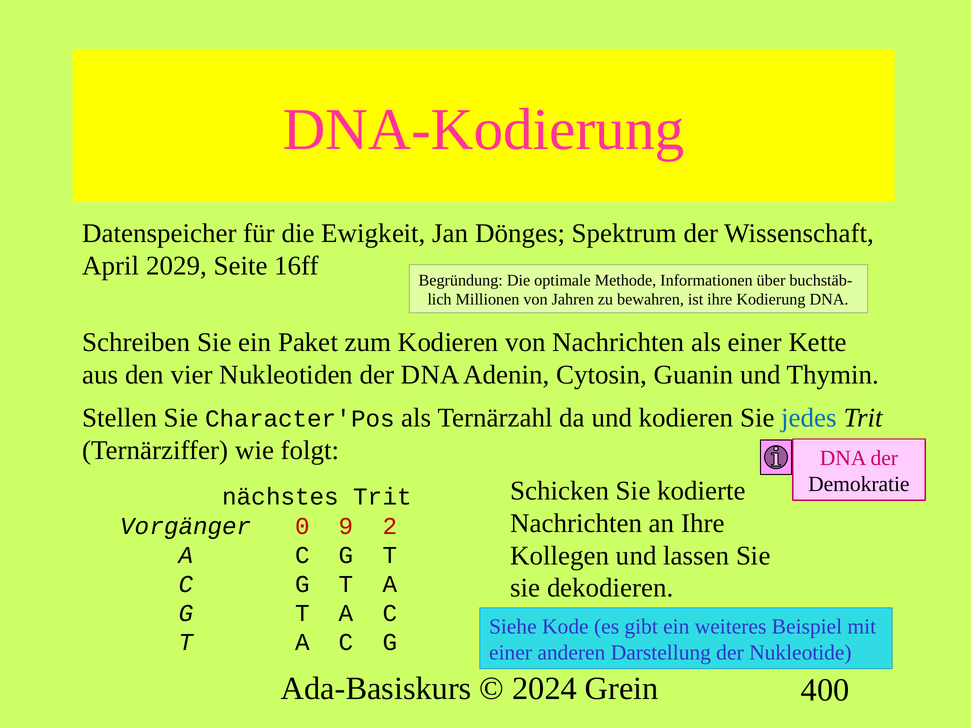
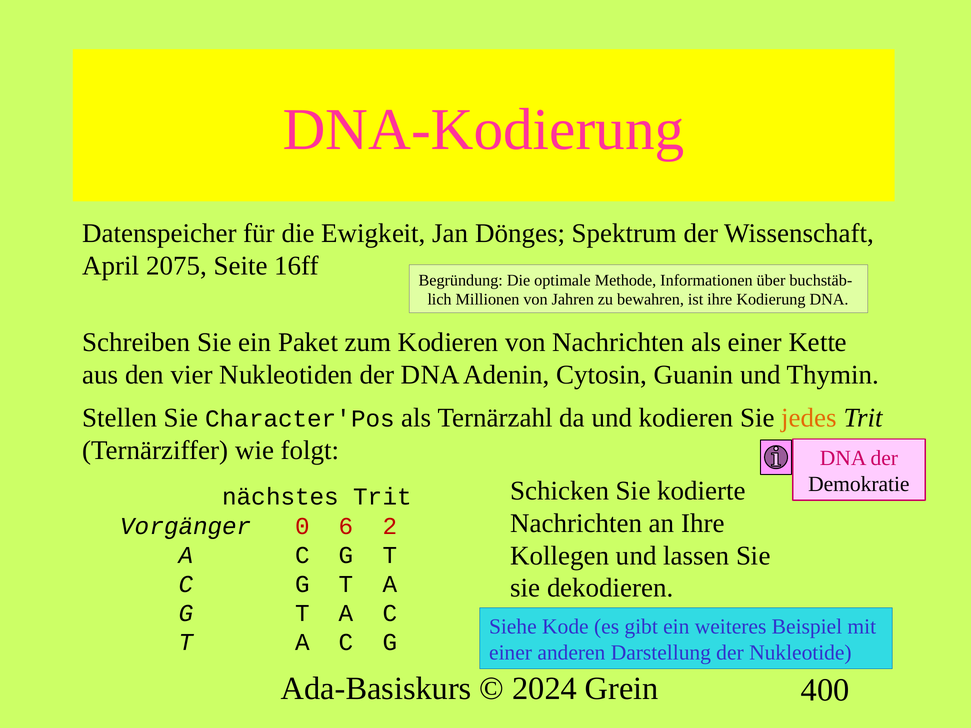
2029: 2029 -> 2075
jedes colour: blue -> orange
9: 9 -> 6
